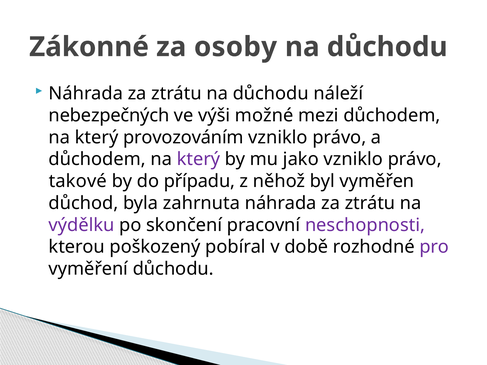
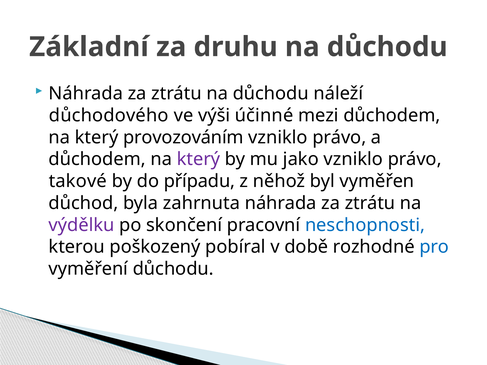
Zákonné: Zákonné -> Základní
osoby: osoby -> druhu
nebezpečných: nebezpečných -> důchodového
možné: možné -> účinné
neschopnosti colour: purple -> blue
pro colour: purple -> blue
